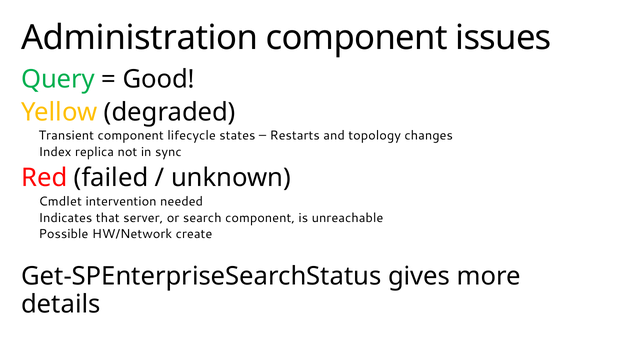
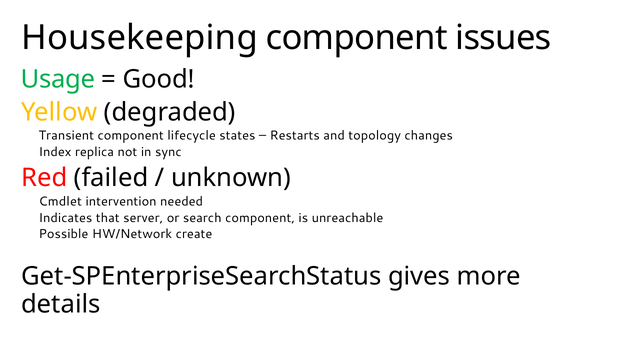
Administration: Administration -> Housekeeping
Query: Query -> Usage
